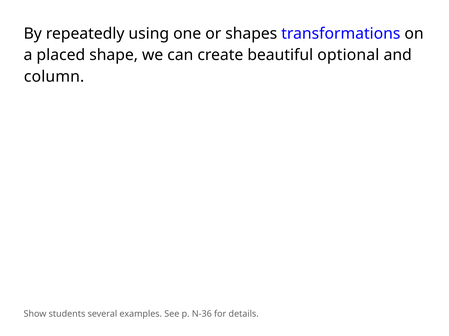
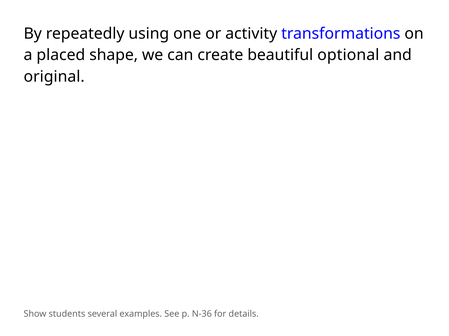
shapes: shapes -> activity
column: column -> original
